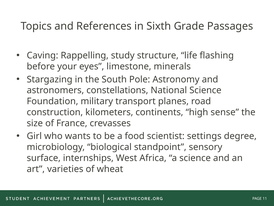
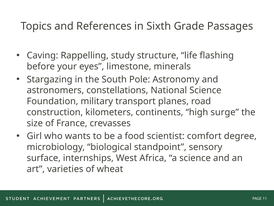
sense: sense -> surge
settings: settings -> comfort
